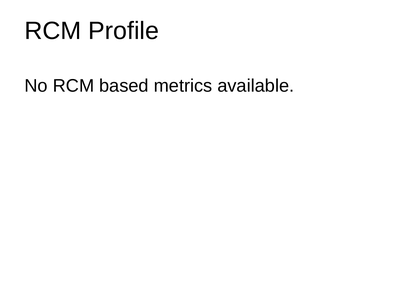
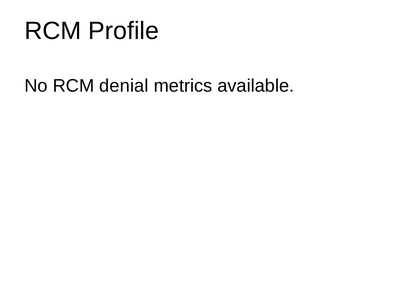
based: based -> denial
